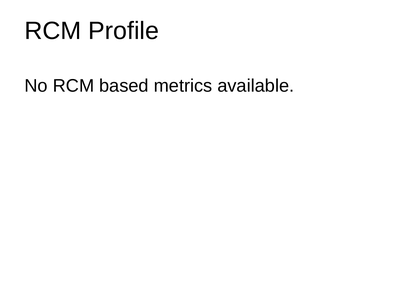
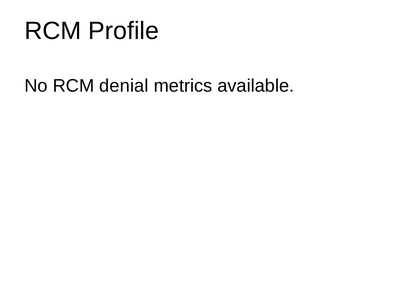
based: based -> denial
